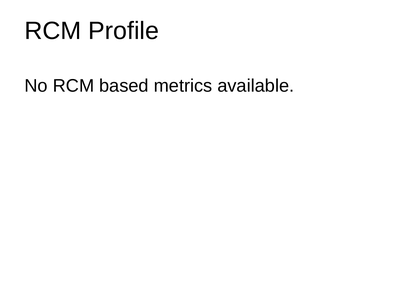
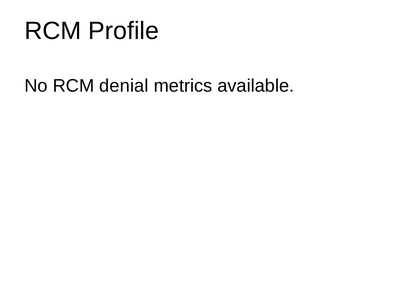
based: based -> denial
